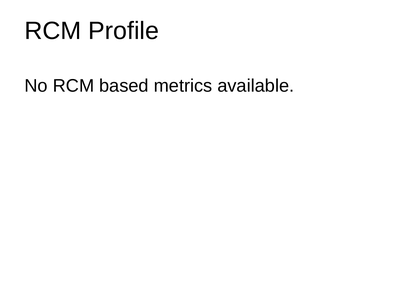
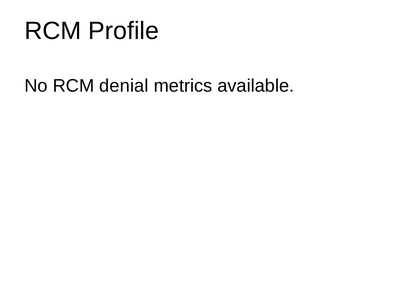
based: based -> denial
